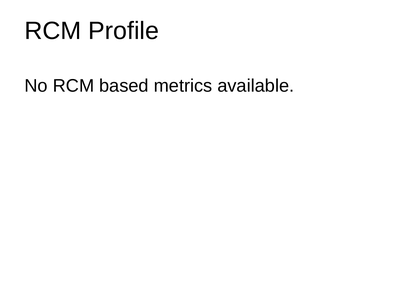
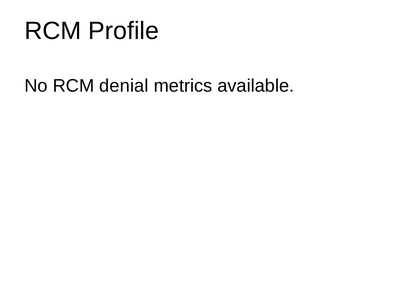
based: based -> denial
